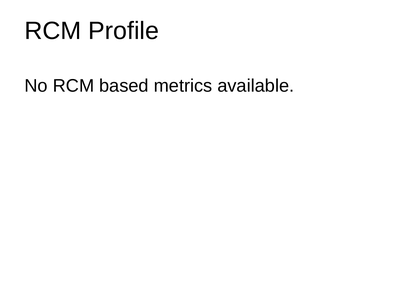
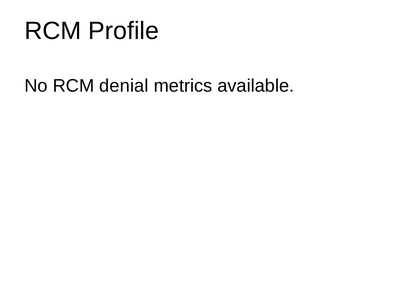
based: based -> denial
